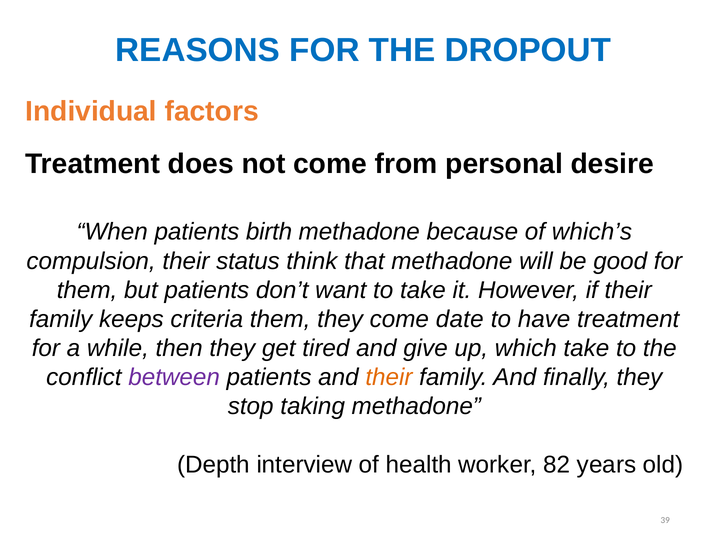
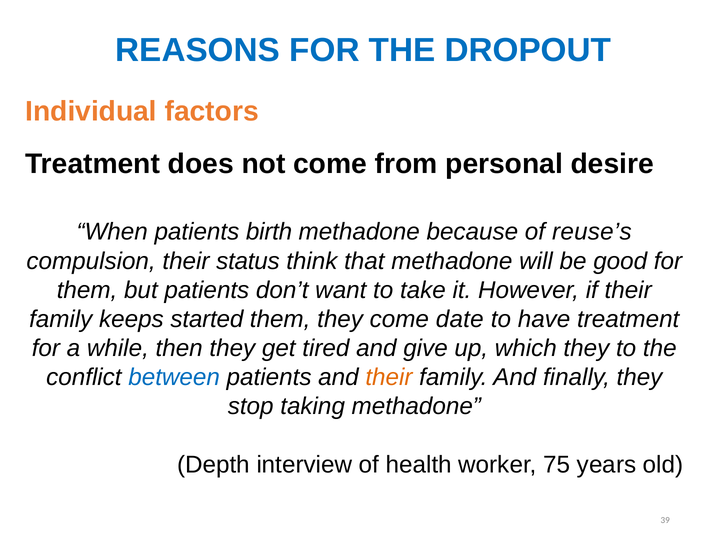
which’s: which’s -> reuse’s
criteria: criteria -> started
which take: take -> they
between colour: purple -> blue
82: 82 -> 75
